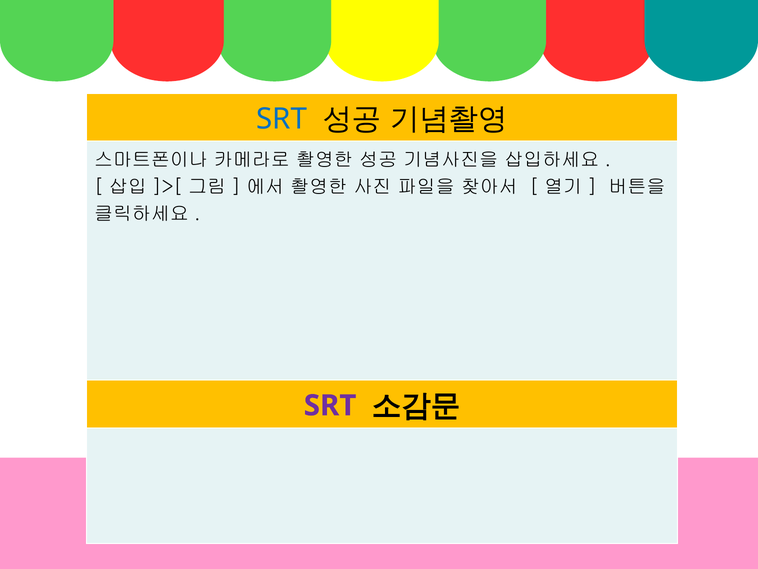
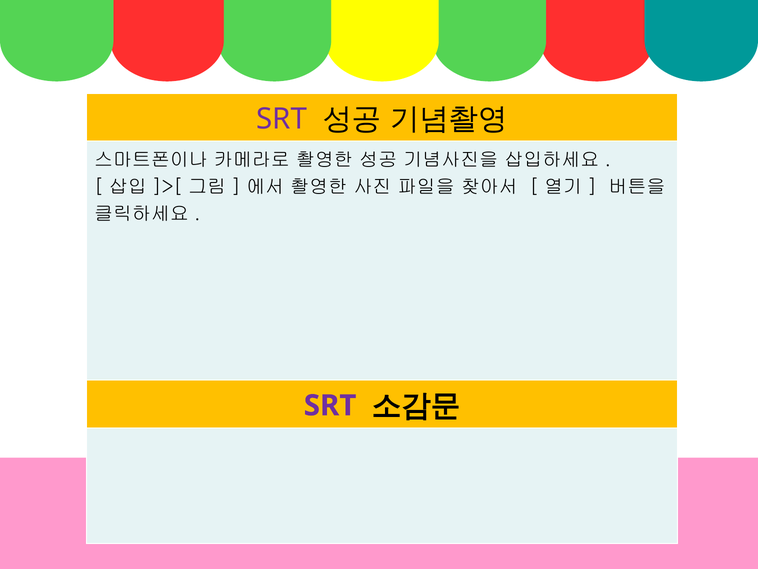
SRT at (282, 119) colour: blue -> purple
